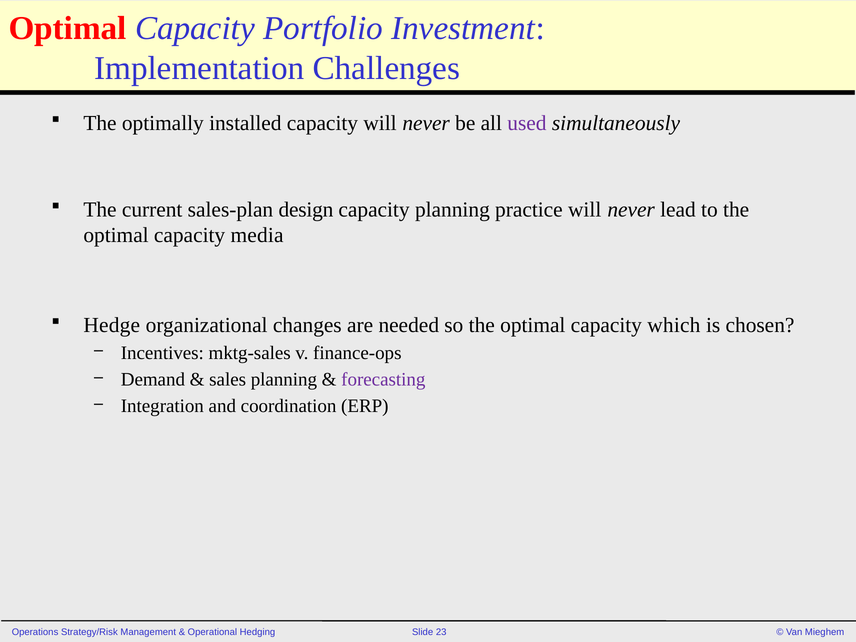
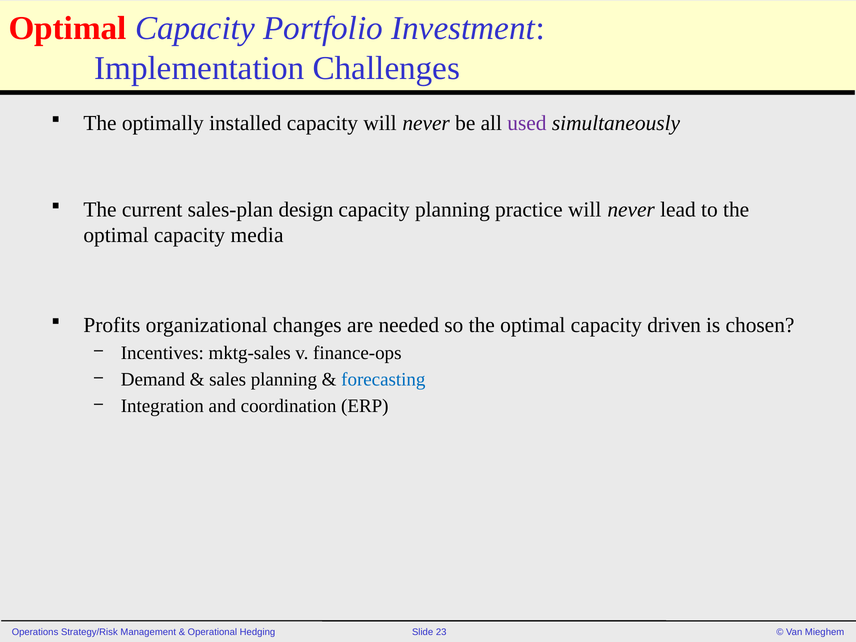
Hedge: Hedge -> Profits
which: which -> driven
forecasting colour: purple -> blue
